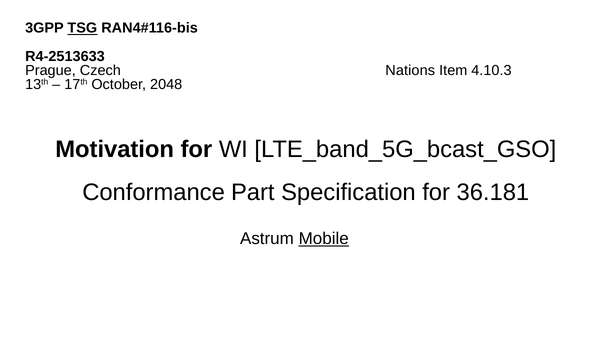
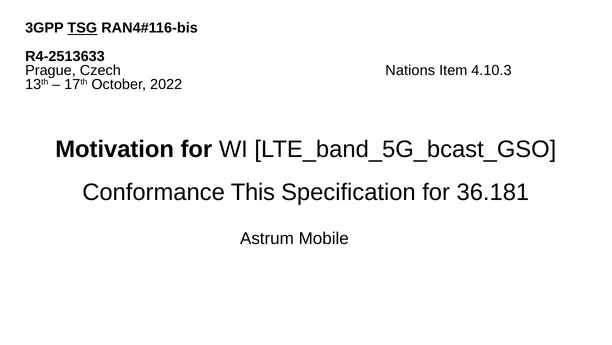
2048: 2048 -> 2022
Part: Part -> This
Mobile underline: present -> none
